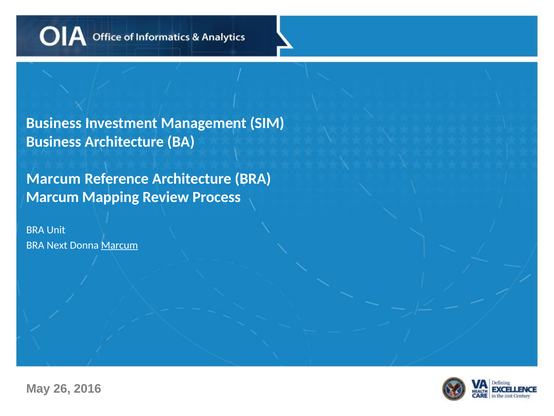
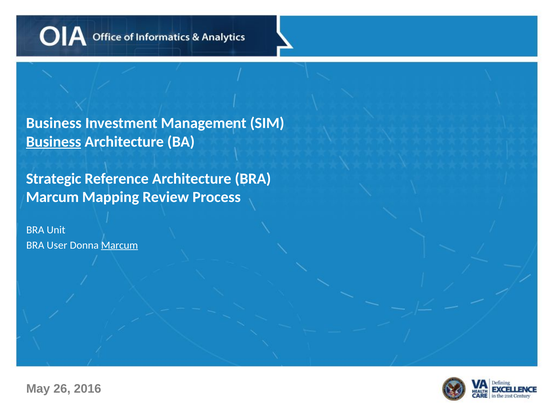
Business at (54, 141) underline: none -> present
Marcum at (54, 178): Marcum -> Strategic
Next: Next -> User
